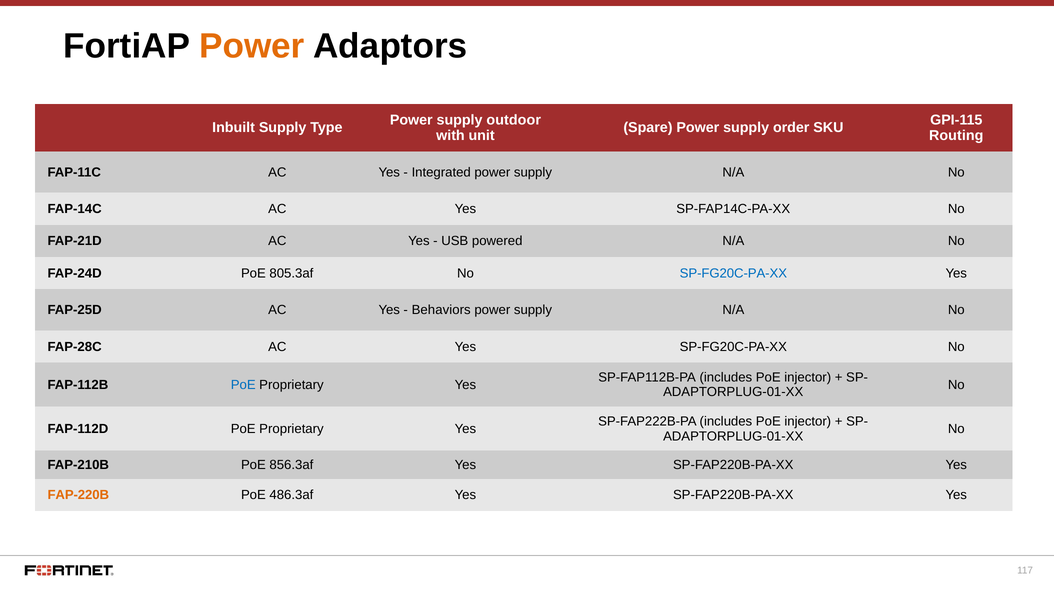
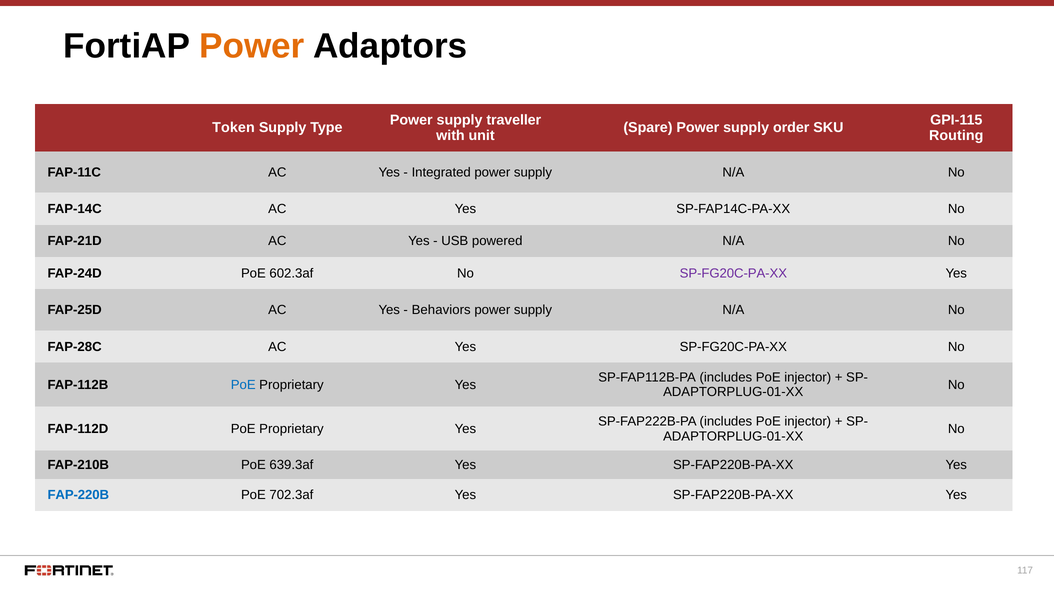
outdoor: outdoor -> traveller
Inbuilt: Inbuilt -> Token
805.3af: 805.3af -> 602.3af
SP-FG20C-PA-XX at (733, 273) colour: blue -> purple
856.3af: 856.3af -> 639.3af
FAP-220B colour: orange -> blue
486.3af: 486.3af -> 702.3af
